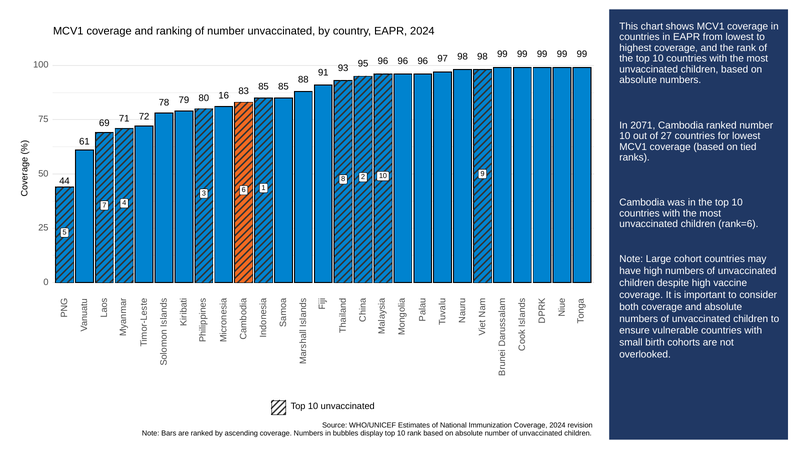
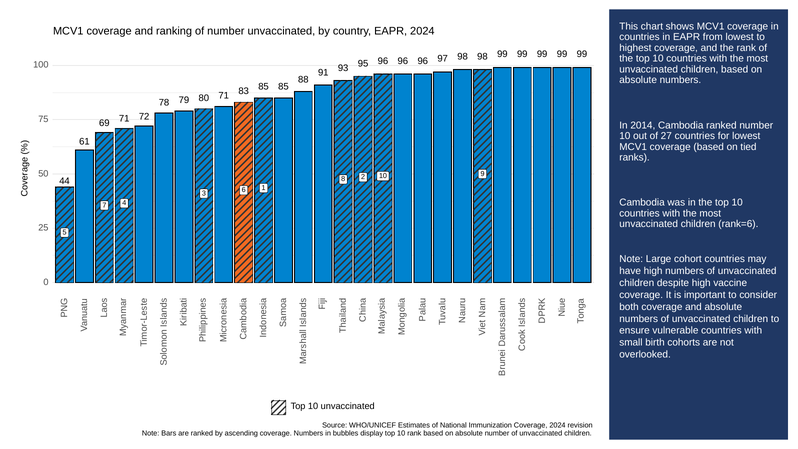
80 16: 16 -> 71
2071: 2071 -> 2014
